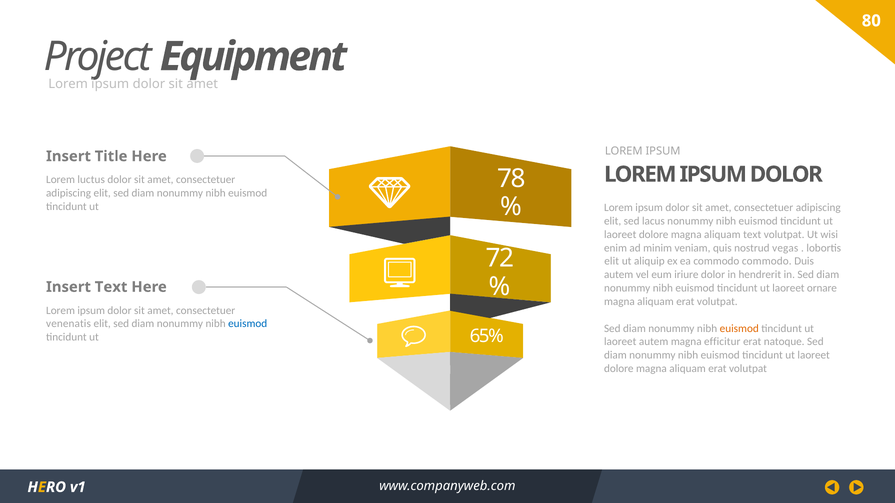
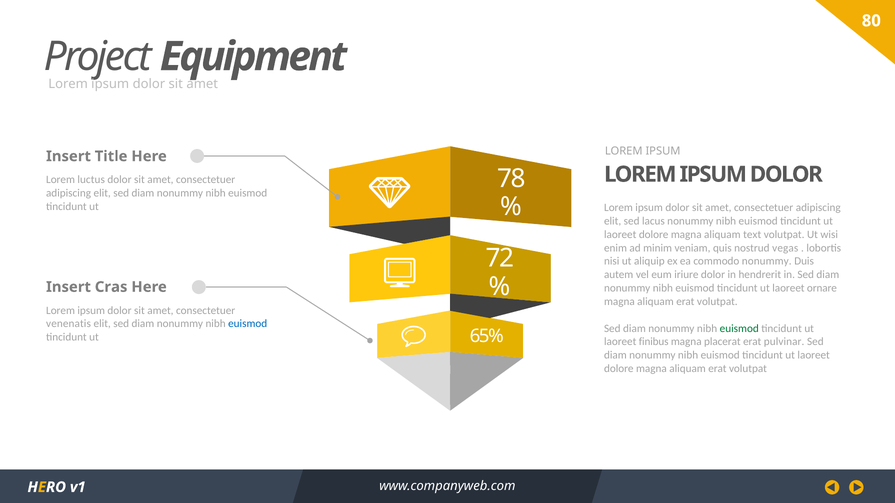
elit at (612, 261): elit -> nisi
commodo commodo: commodo -> nonummy
Insert Text: Text -> Cras
euismod at (739, 329) colour: orange -> green
laoreet autem: autem -> finibus
efficitur: efficitur -> placerat
natoque: natoque -> pulvinar
